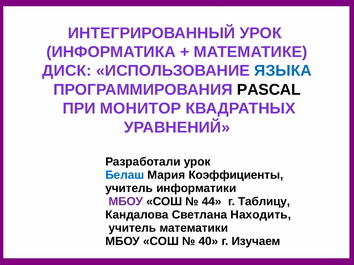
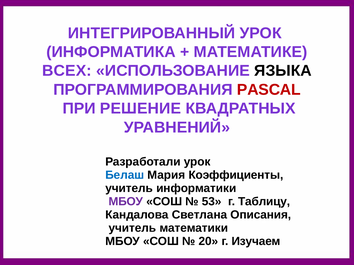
ДИСК: ДИСК -> ВСЕХ
ЯЗЫКА colour: blue -> black
PASCAL colour: black -> red
МОНИТОР: МОНИТОР -> РЕШЕНИЕ
44: 44 -> 53
Находить: Находить -> Описания
40: 40 -> 20
